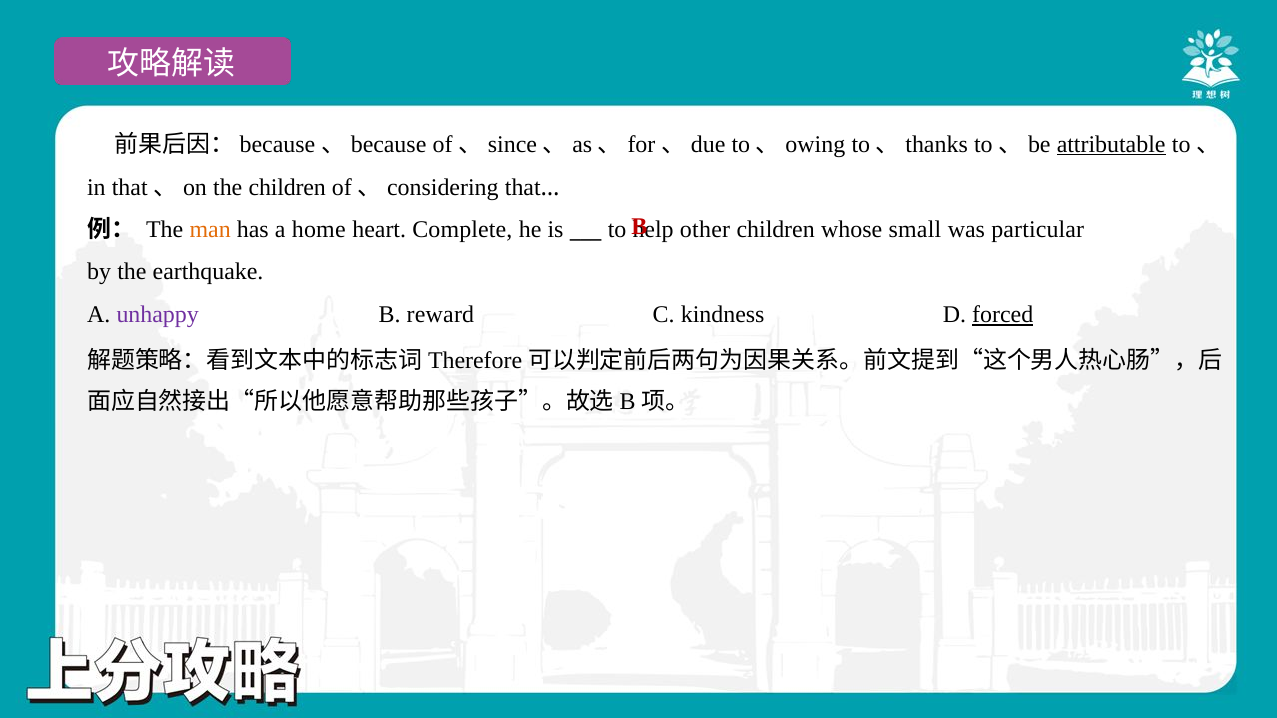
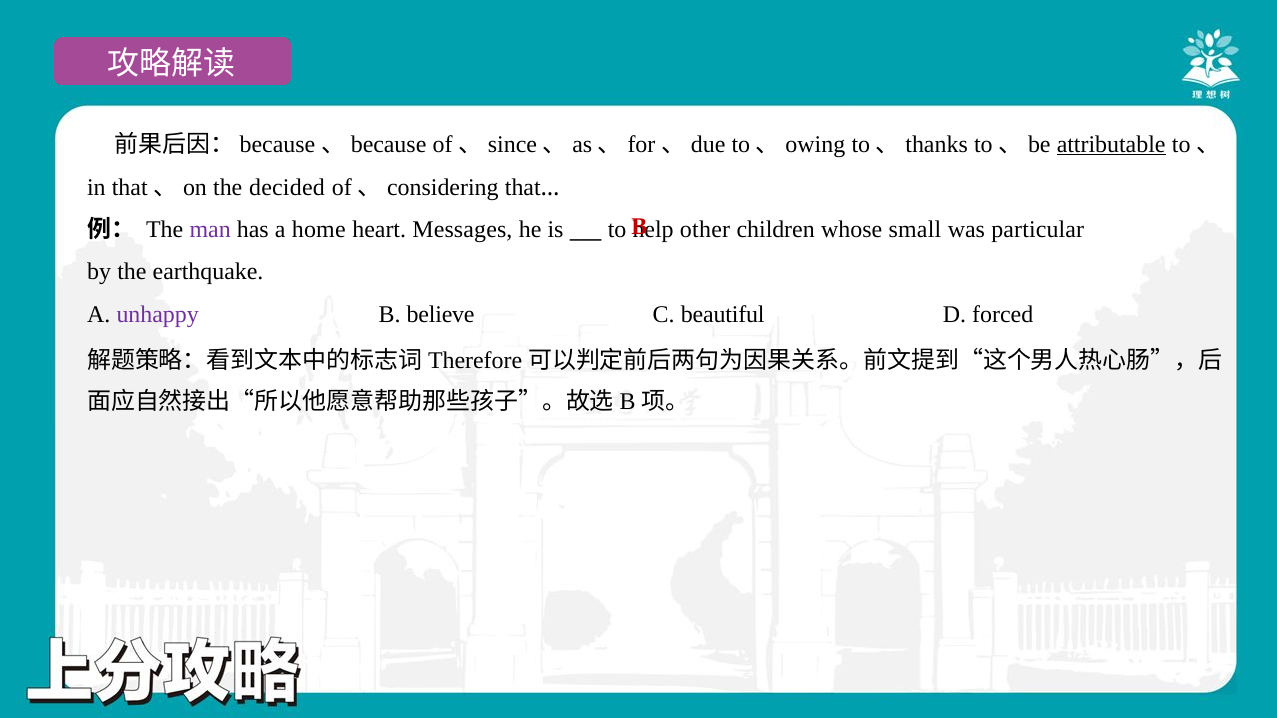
the children: children -> decided
man colour: orange -> purple
Complete: Complete -> Messages
reward: reward -> believe
kindness: kindness -> beautiful
forced underline: present -> none
